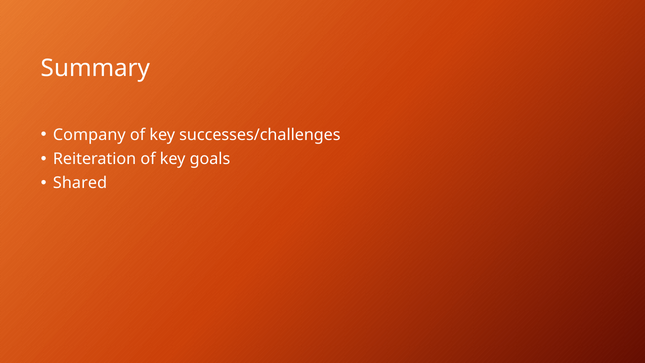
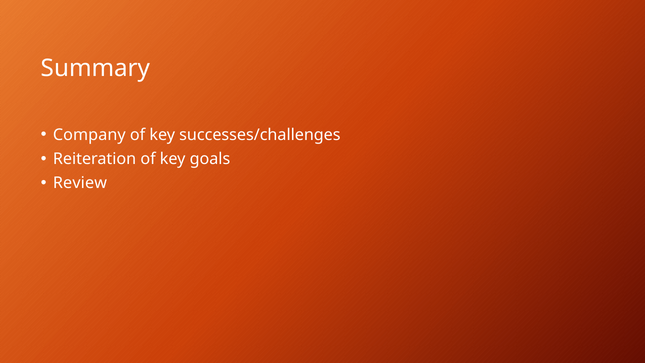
Shared: Shared -> Review
